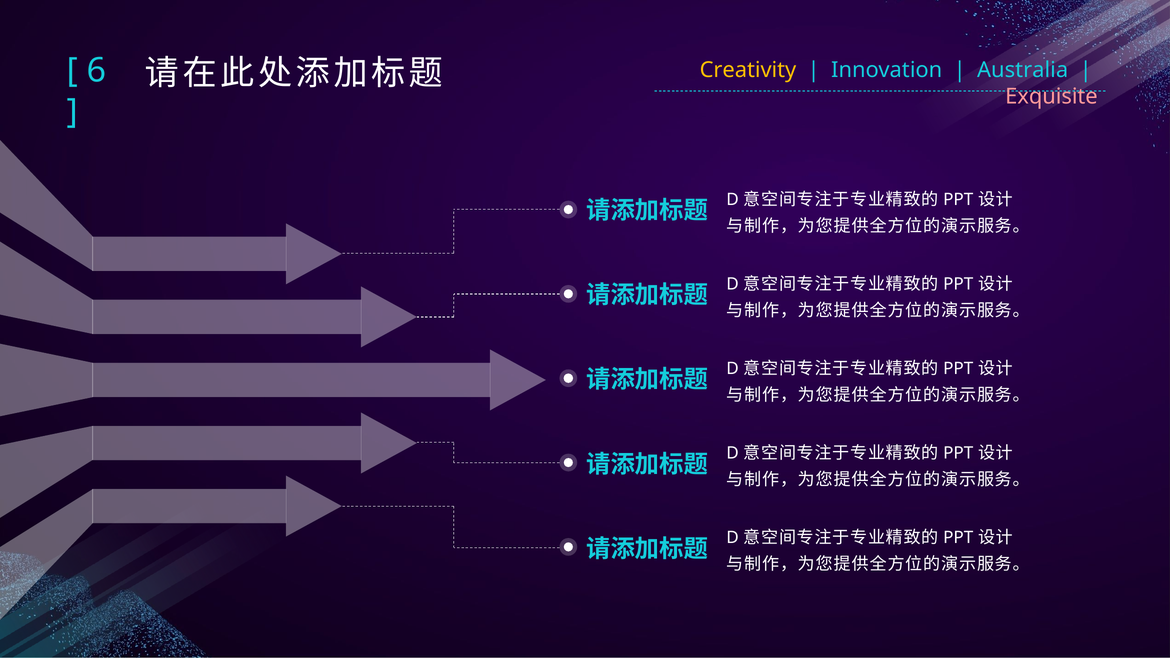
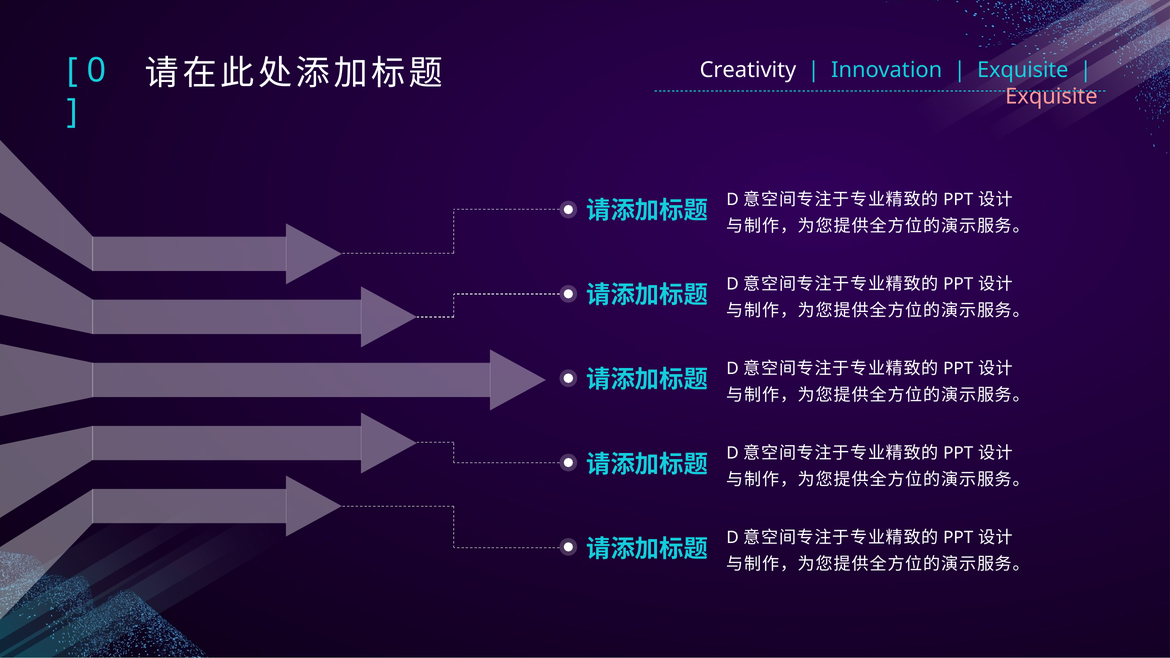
Creativity colour: yellow -> white
Australia at (1023, 70): Australia -> Exquisite
6: 6 -> 0
